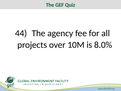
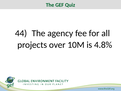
8.0%: 8.0% -> 4.8%
